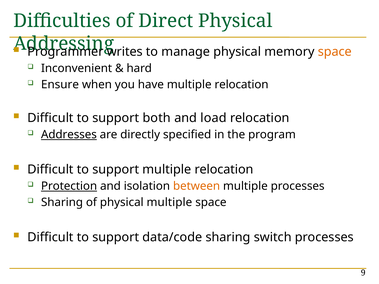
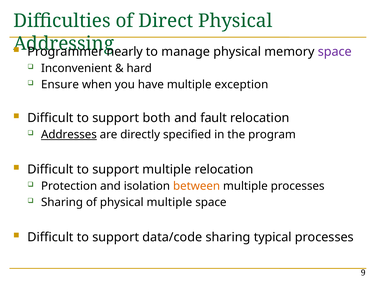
writes: writes -> nearly
space at (335, 52) colour: orange -> purple
have multiple relocation: relocation -> exception
load: load -> fault
Protection underline: present -> none
switch: switch -> typical
